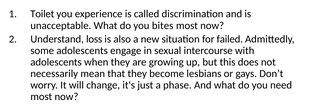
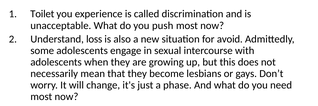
bites: bites -> push
failed: failed -> avoid
